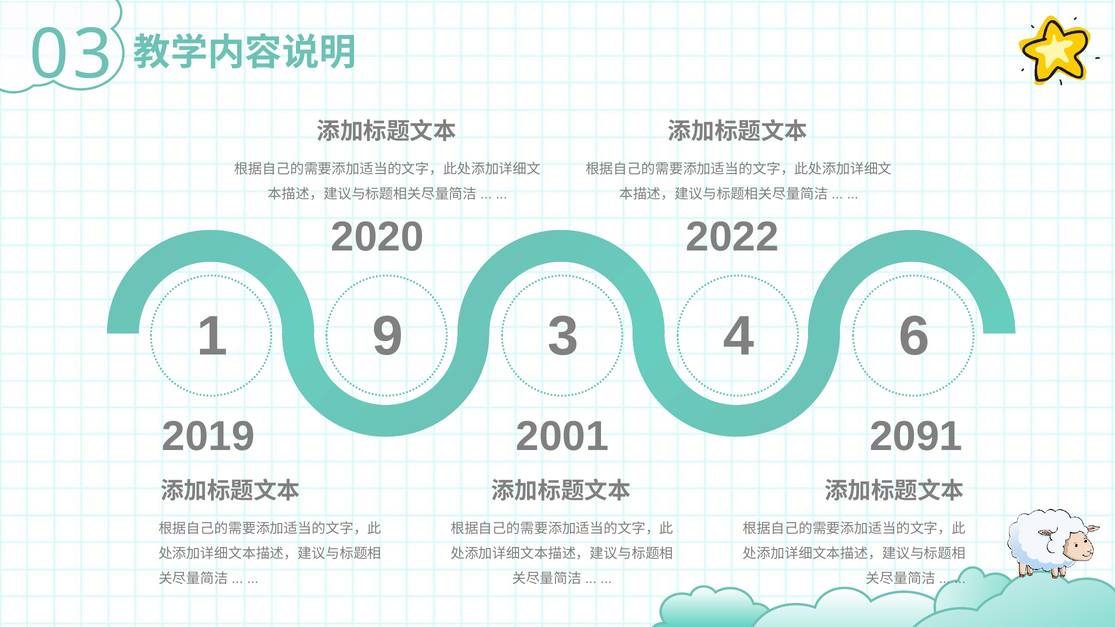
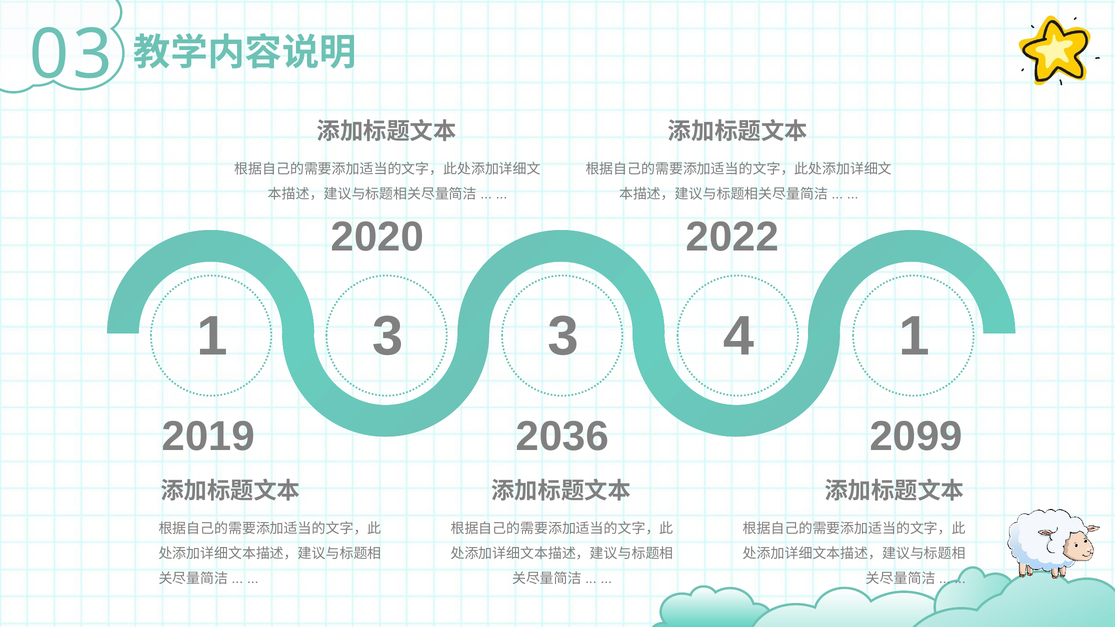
1 9: 9 -> 3
4 6: 6 -> 1
2001: 2001 -> 2036
2091: 2091 -> 2099
